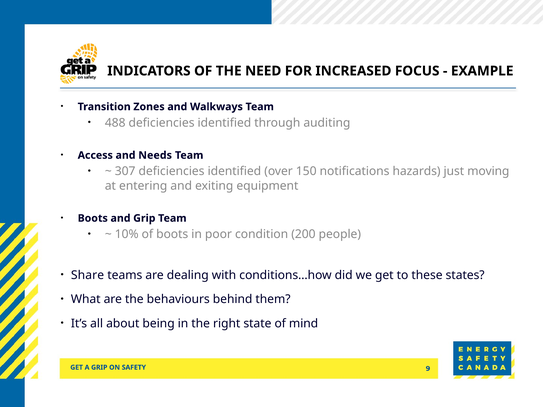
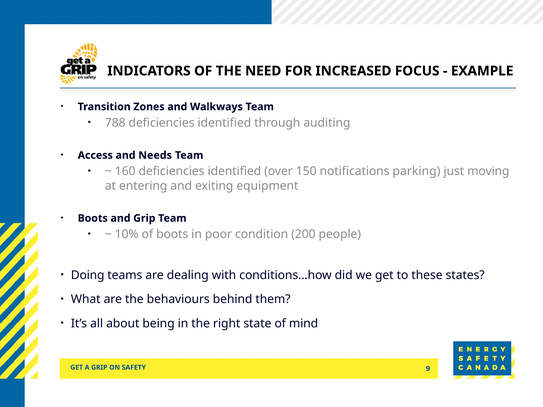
488: 488 -> 788
307: 307 -> 160
hazards: hazards -> parking
Share: Share -> Doing
